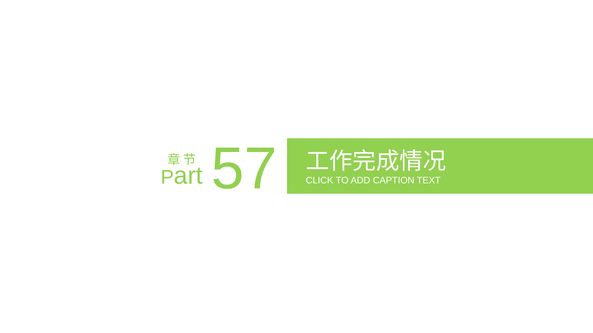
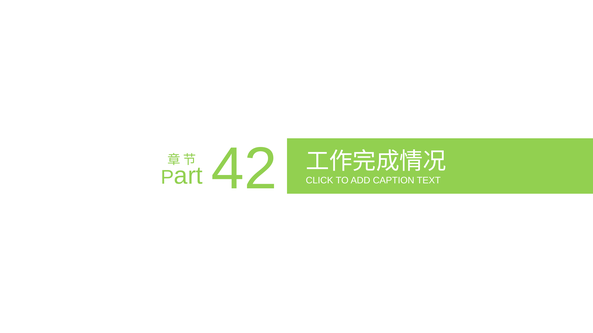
57: 57 -> 42
